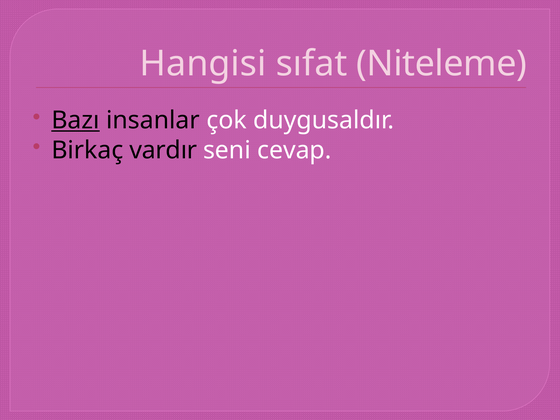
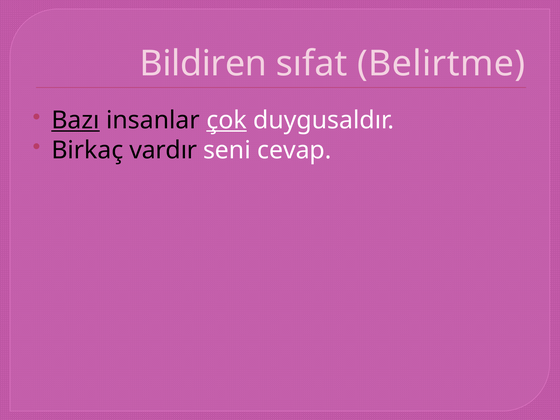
Hangisi: Hangisi -> Bildiren
Niteleme: Niteleme -> Belirtme
çok underline: none -> present
